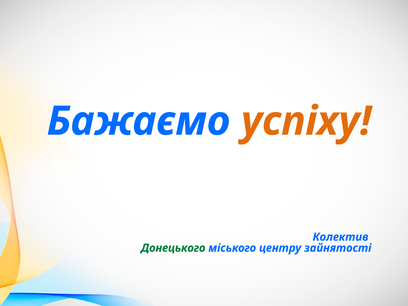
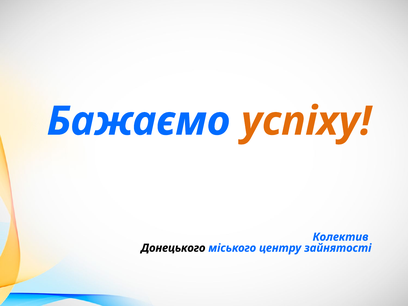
Донецького colour: green -> black
